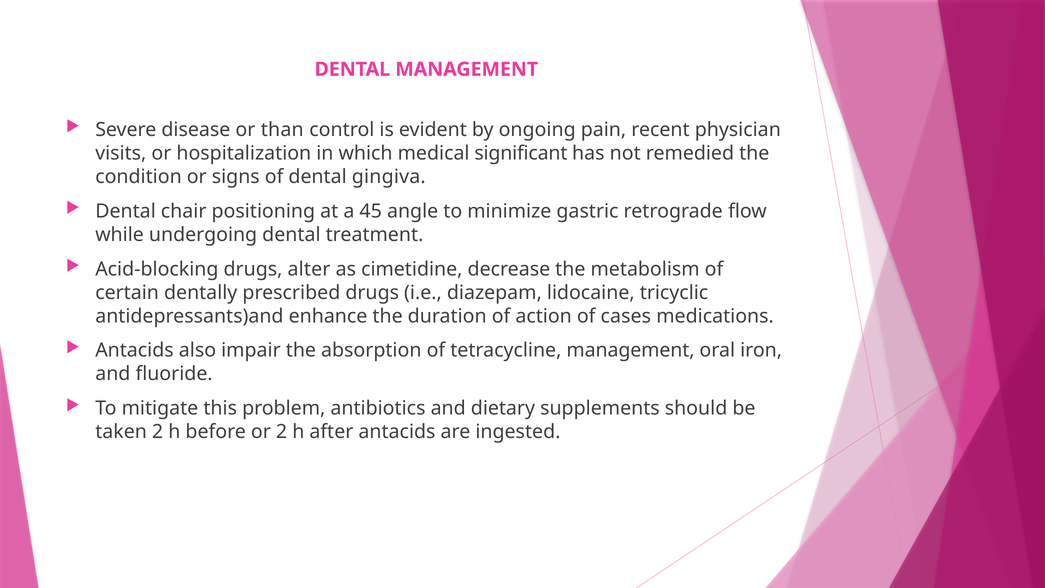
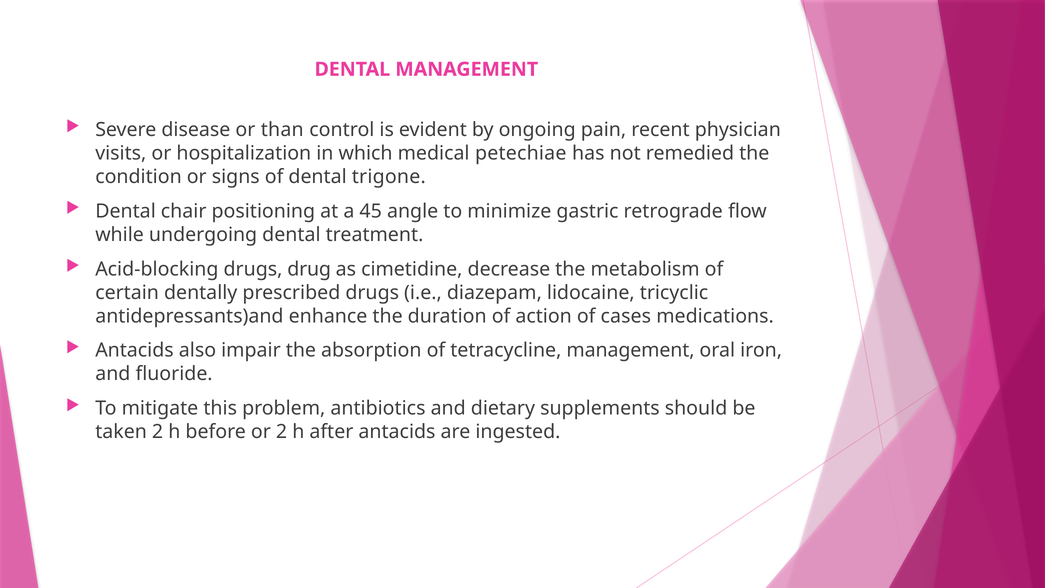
significant: significant -> petechiae
gingiva: gingiva -> trigone
alter: alter -> drug
